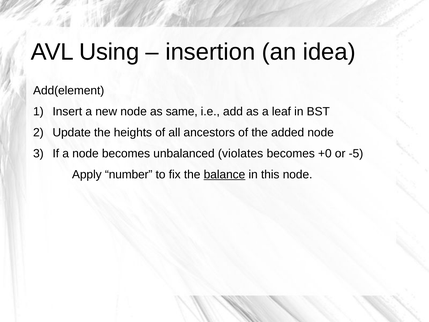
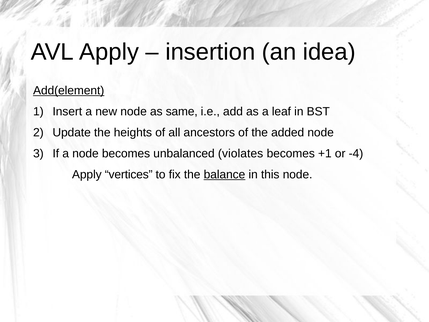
AVL Using: Using -> Apply
Add(element underline: none -> present
+0: +0 -> +1
-5: -5 -> -4
number: number -> vertices
